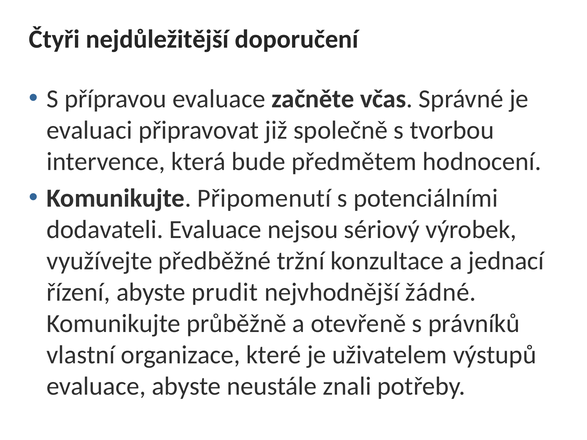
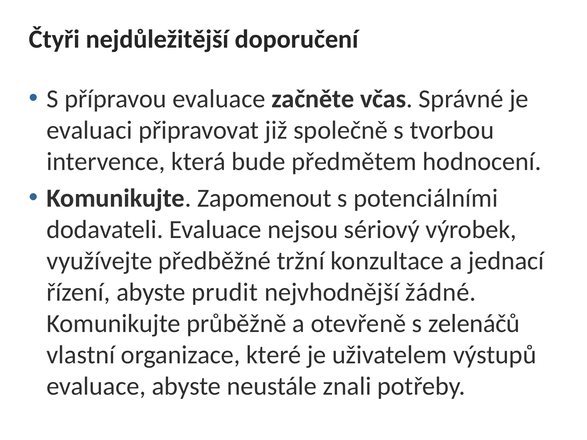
Připomenutí: Připomenutí -> Zapomenout
právníků: právníků -> zelenáčů
